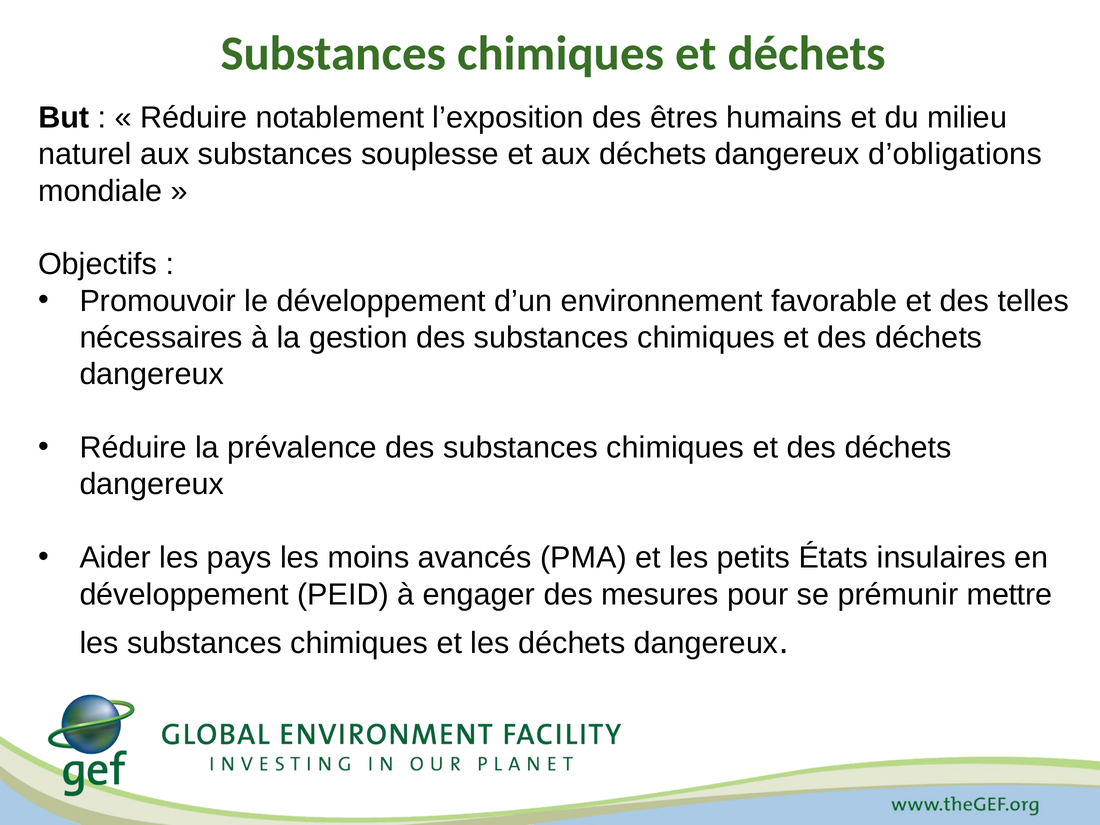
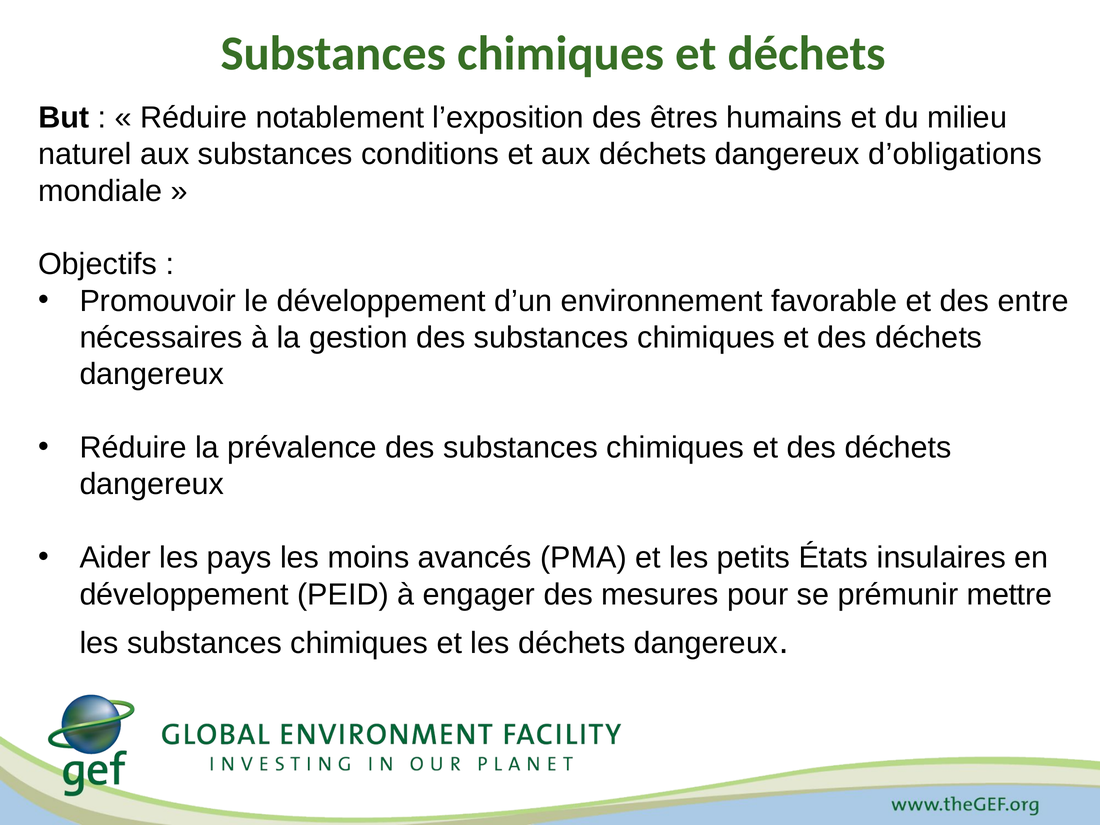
souplesse: souplesse -> conditions
telles: telles -> entre
